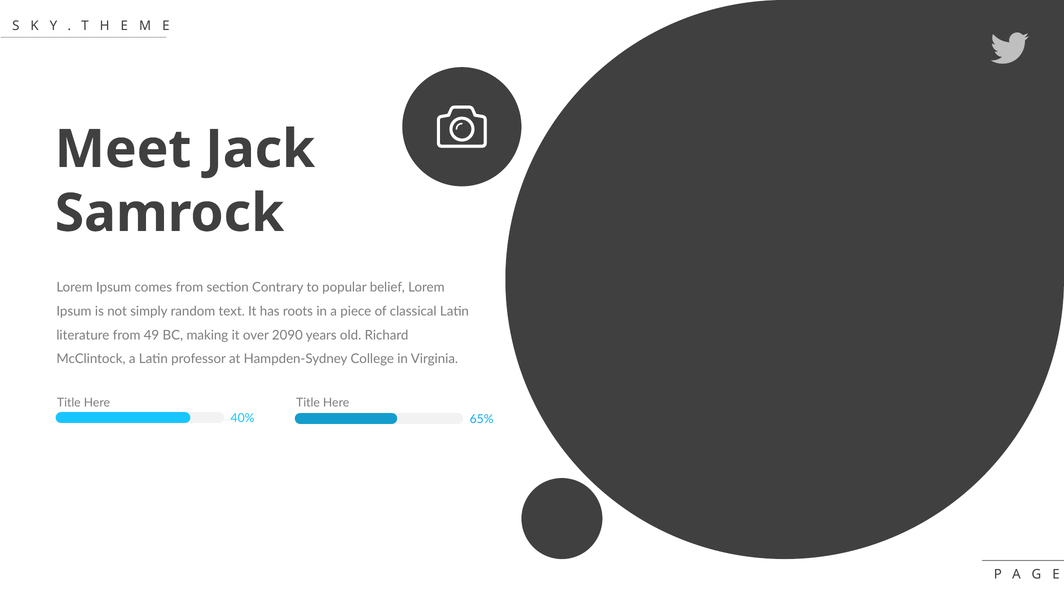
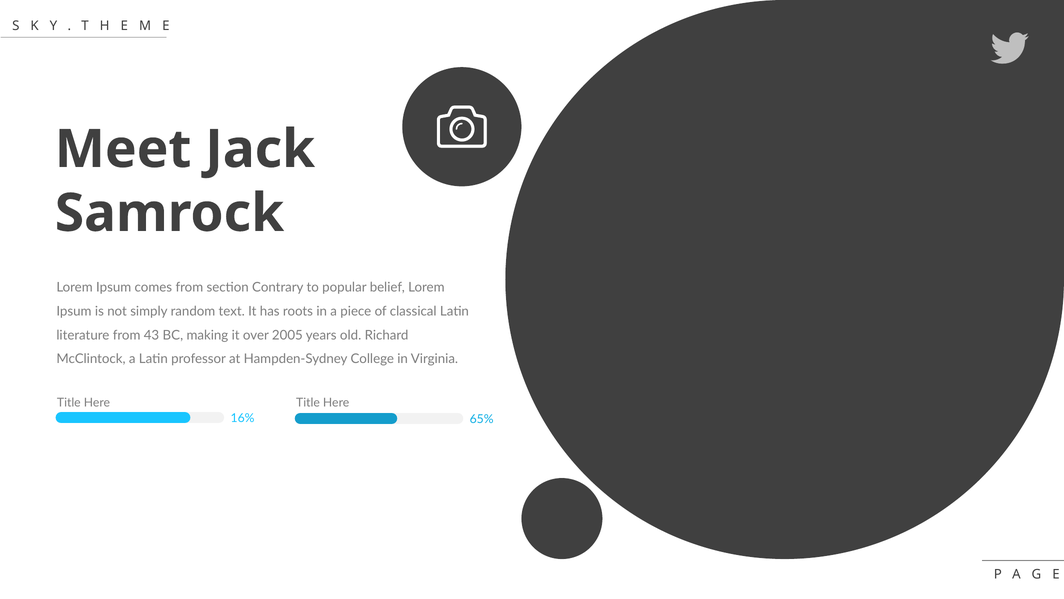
49: 49 -> 43
2090: 2090 -> 2005
40%: 40% -> 16%
